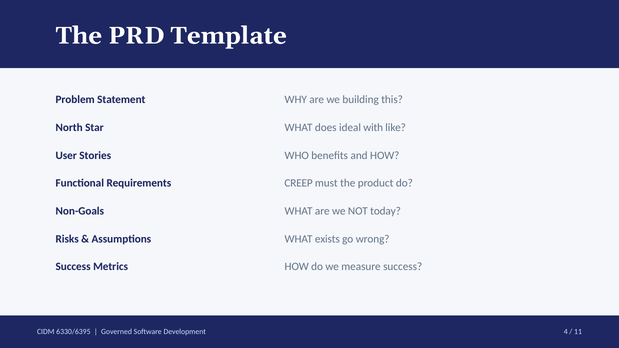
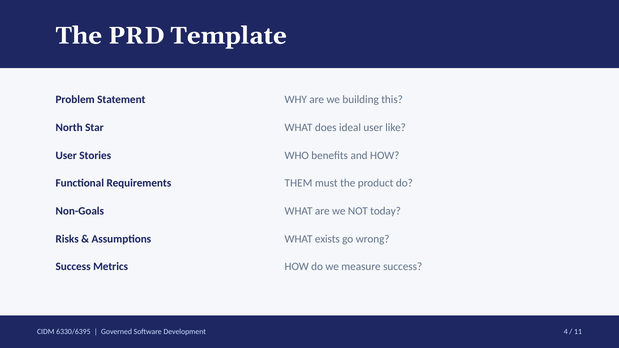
ideal with: with -> user
CREEP: CREEP -> THEM
